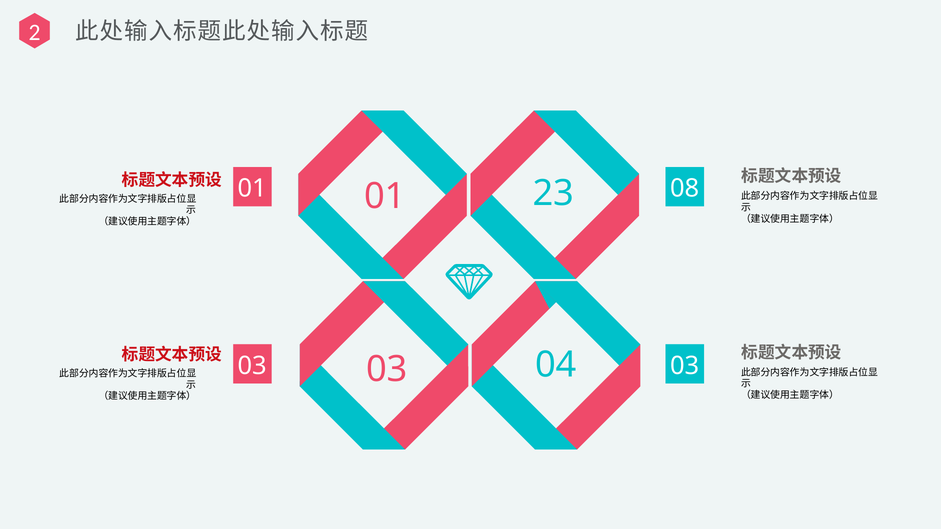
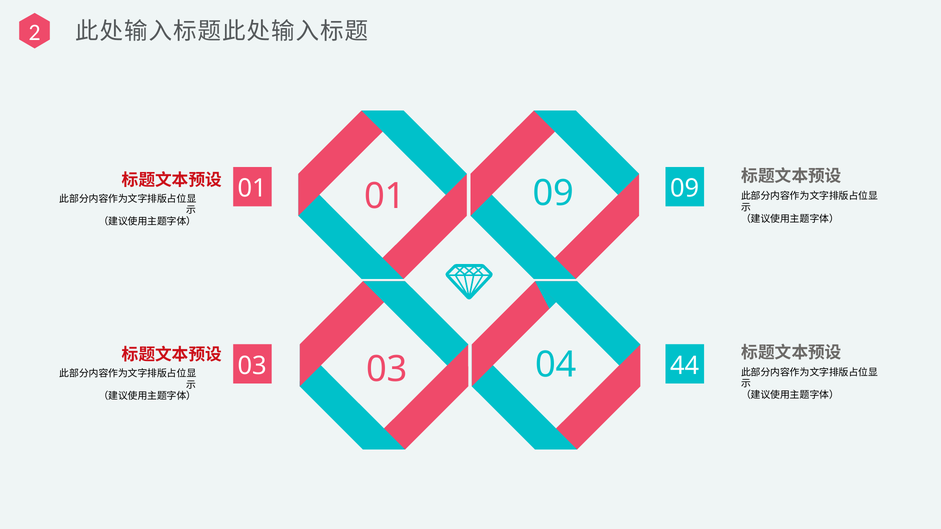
08 at (685, 189): 08 -> 09
23 at (553, 193): 23 -> 09
03 03: 03 -> 44
